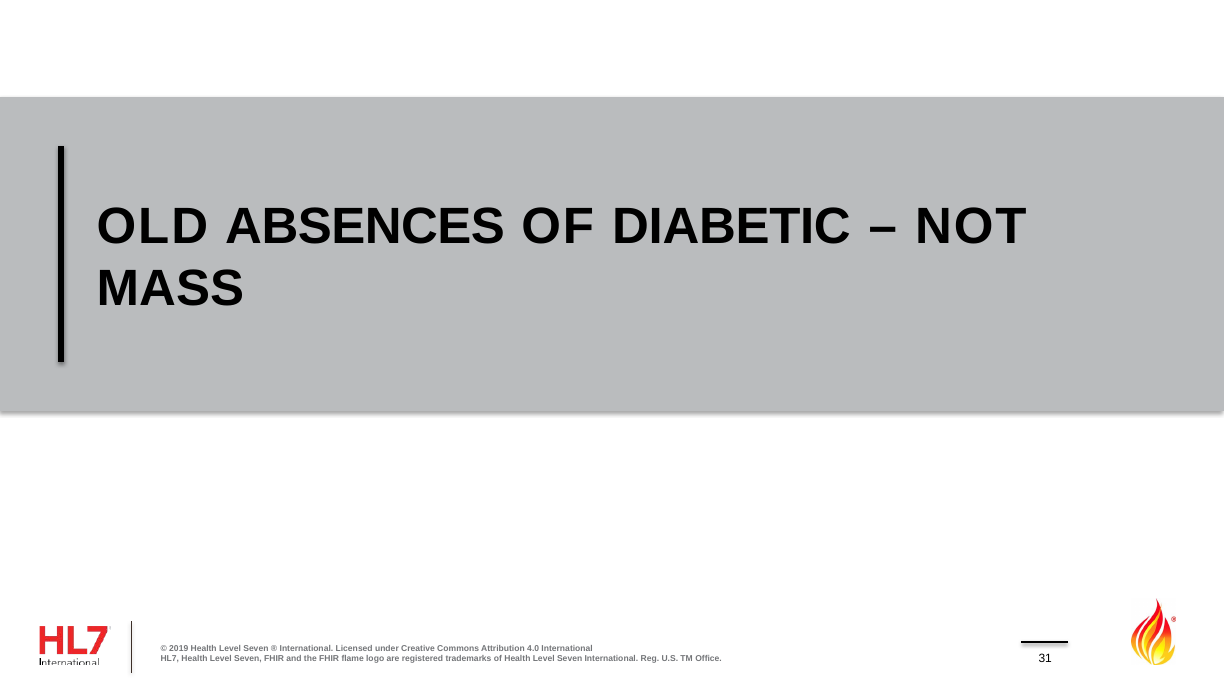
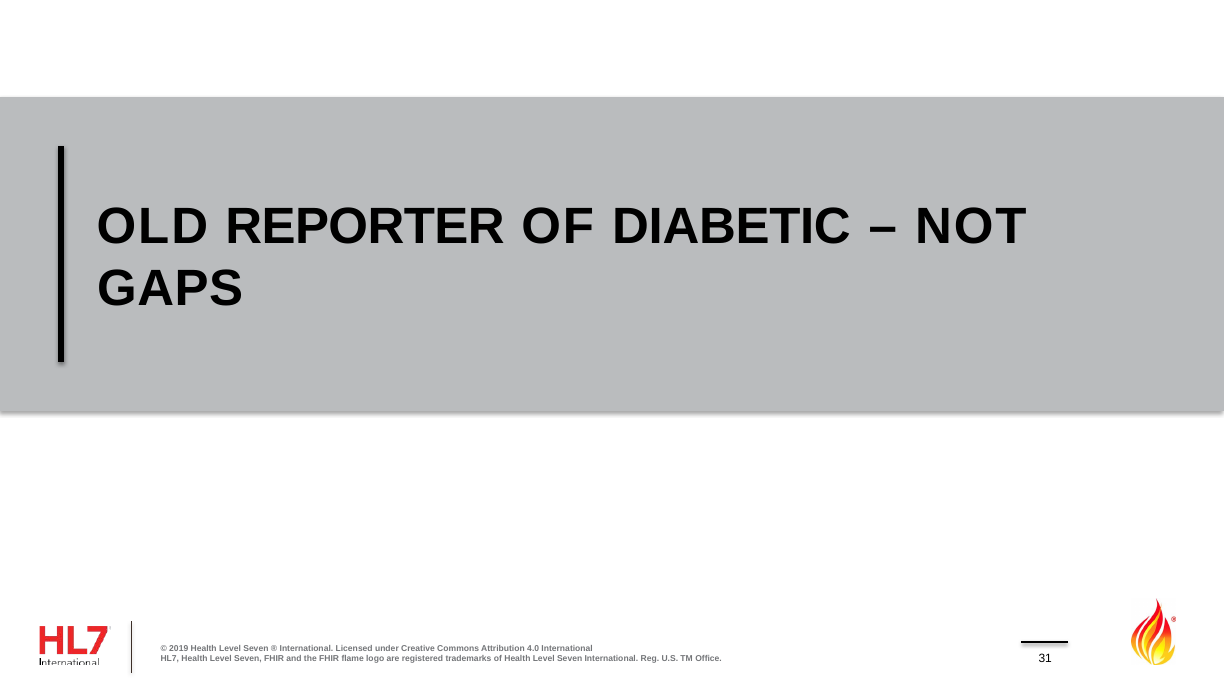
ABSENCES: ABSENCES -> REPORTER
MASS: MASS -> GAPS
